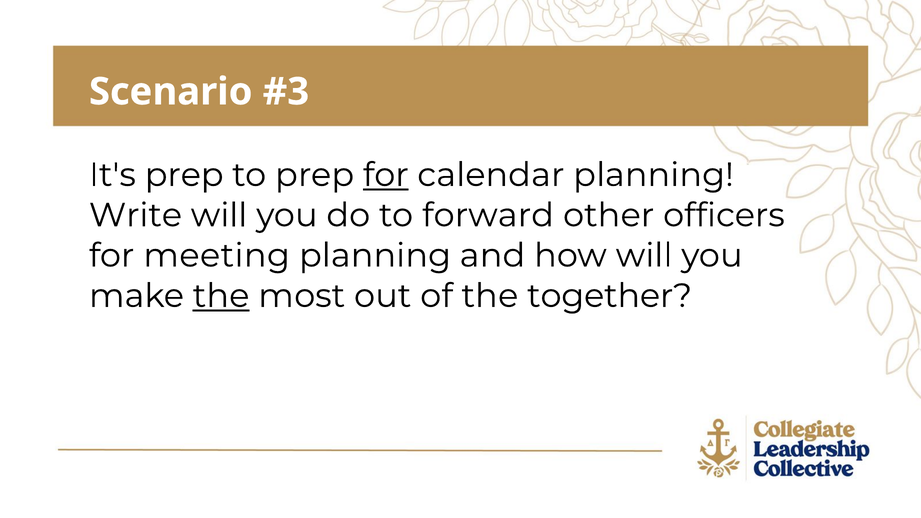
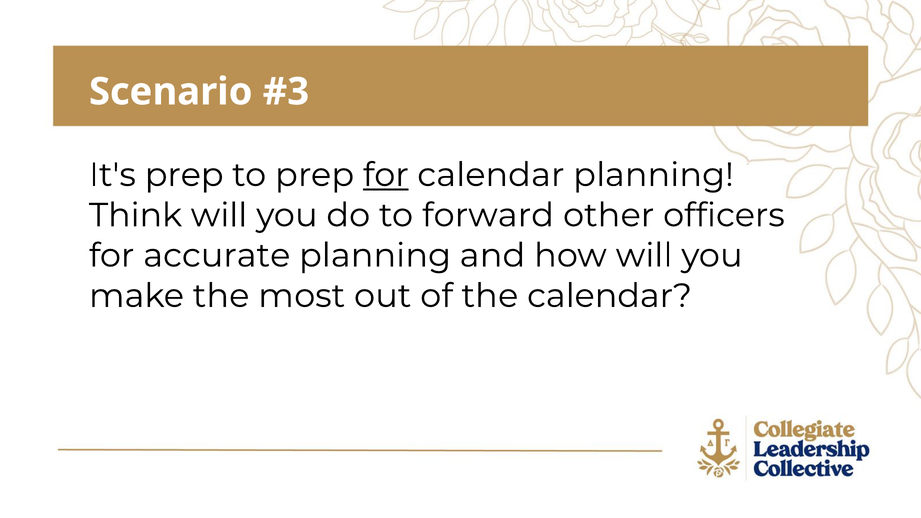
Write: Write -> Think
meeting: meeting -> accurate
the at (221, 296) underline: present -> none
the together: together -> calendar
